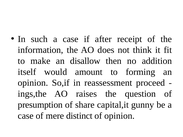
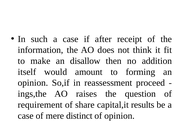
presumption: presumption -> requirement
gunny: gunny -> results
